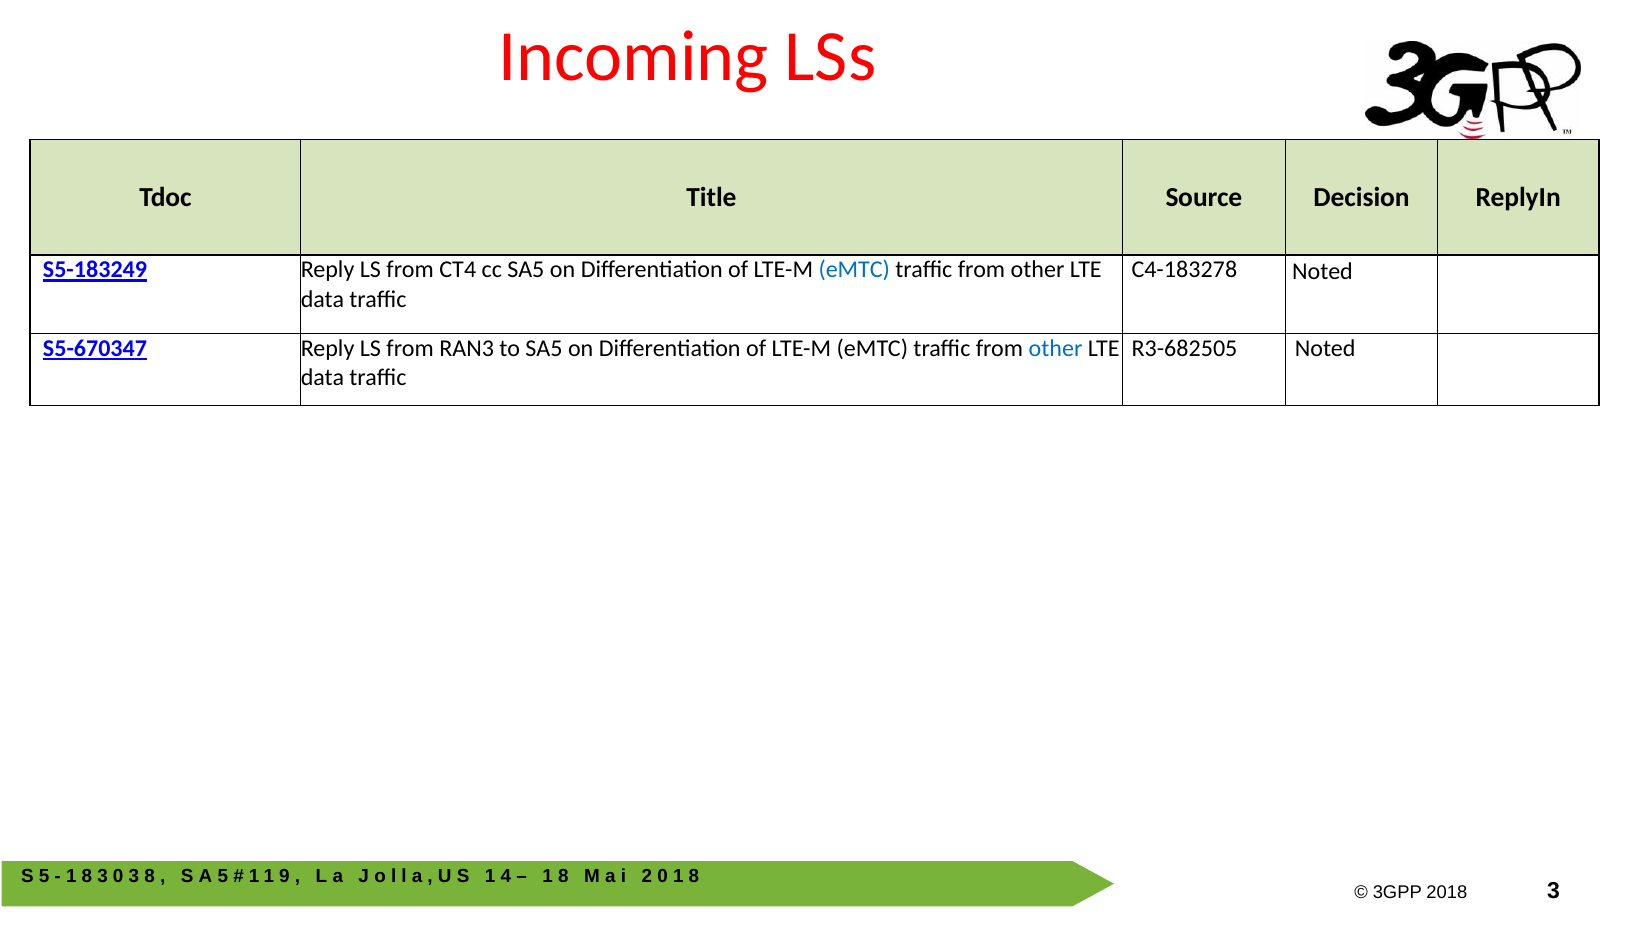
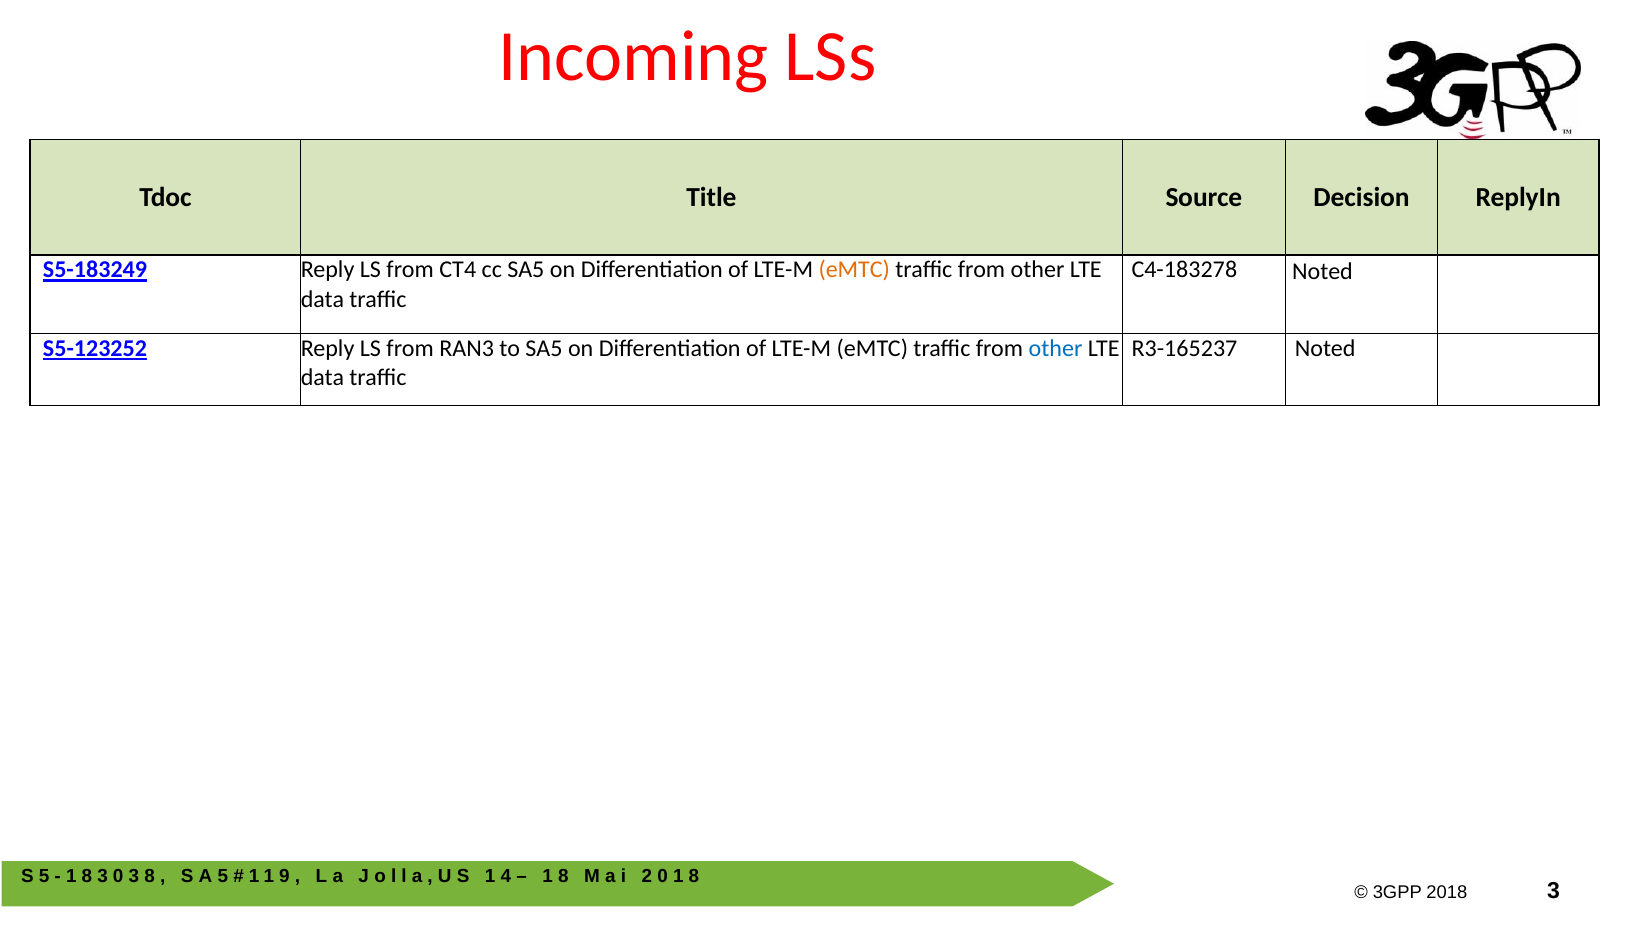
eMTC at (854, 270) colour: blue -> orange
S5-670347: S5-670347 -> S5-123252
R3-682505: R3-682505 -> R3-165237
